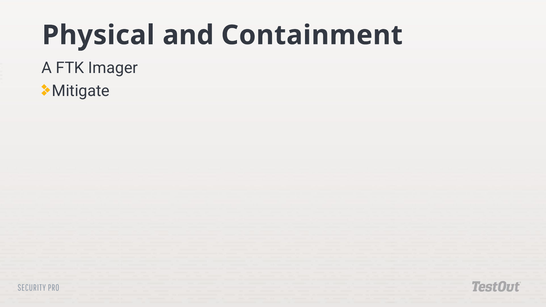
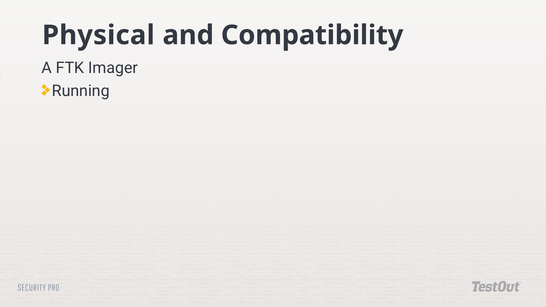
Containment: Containment -> Compatibility
Mitigate: Mitigate -> Running
